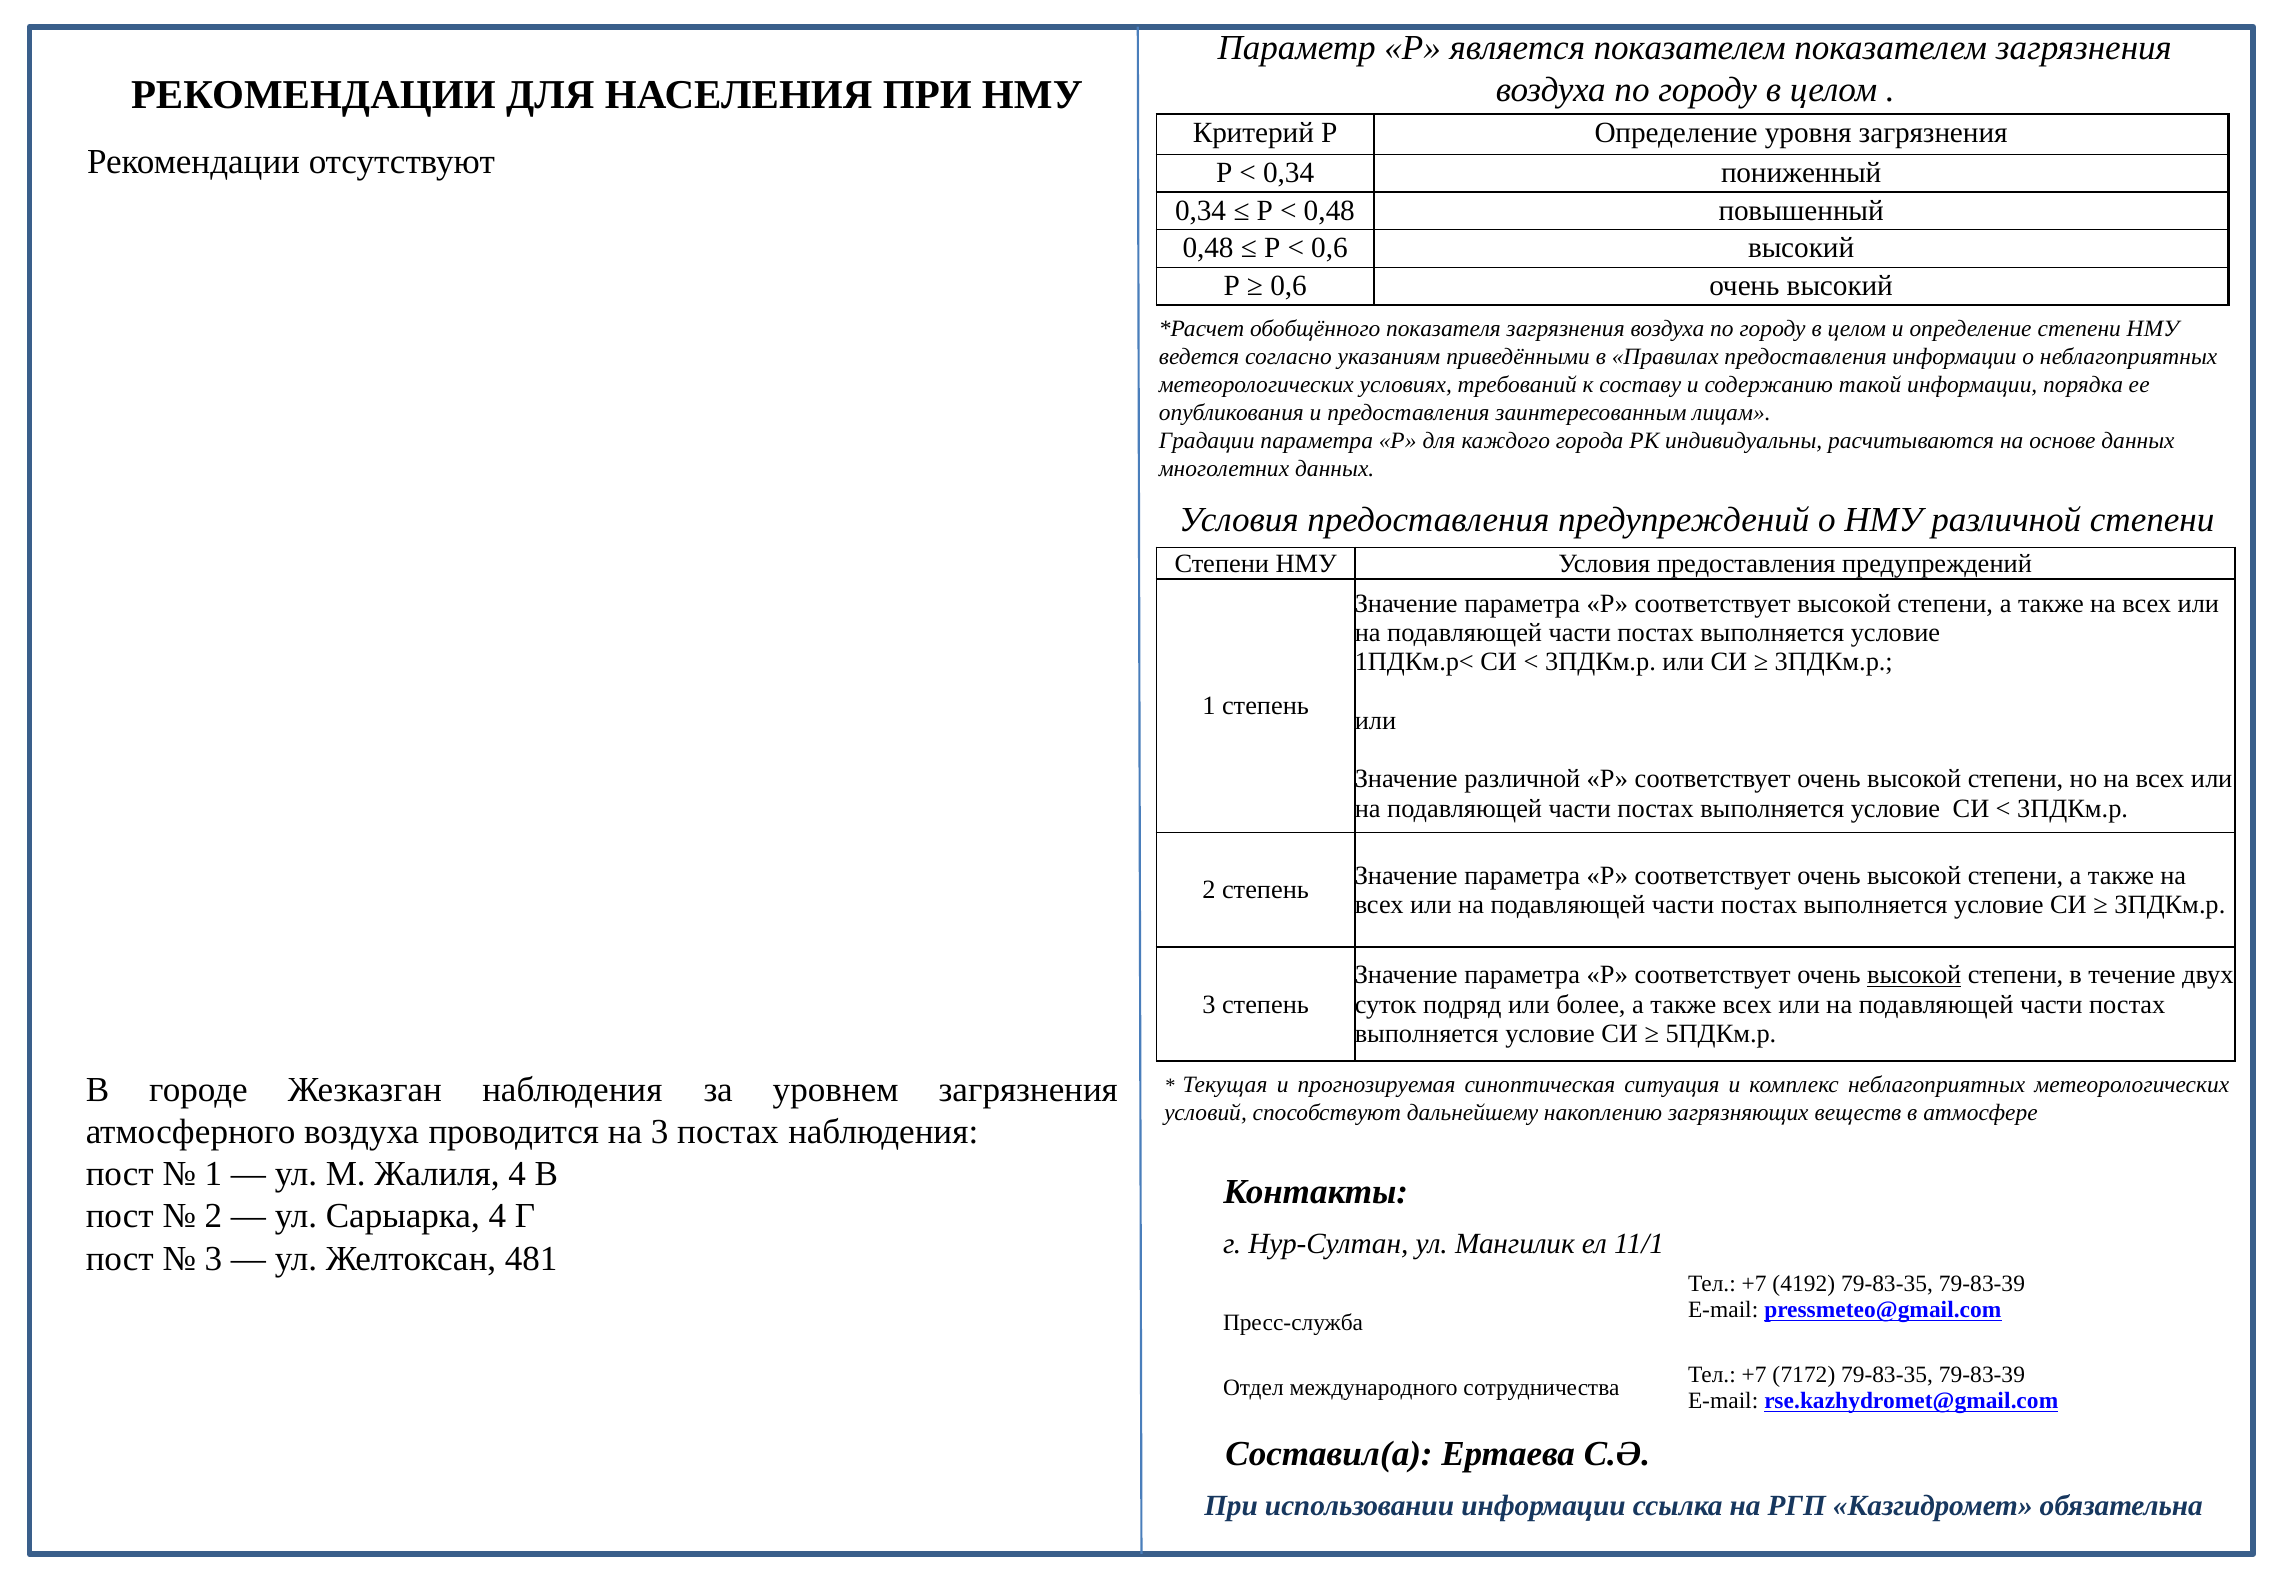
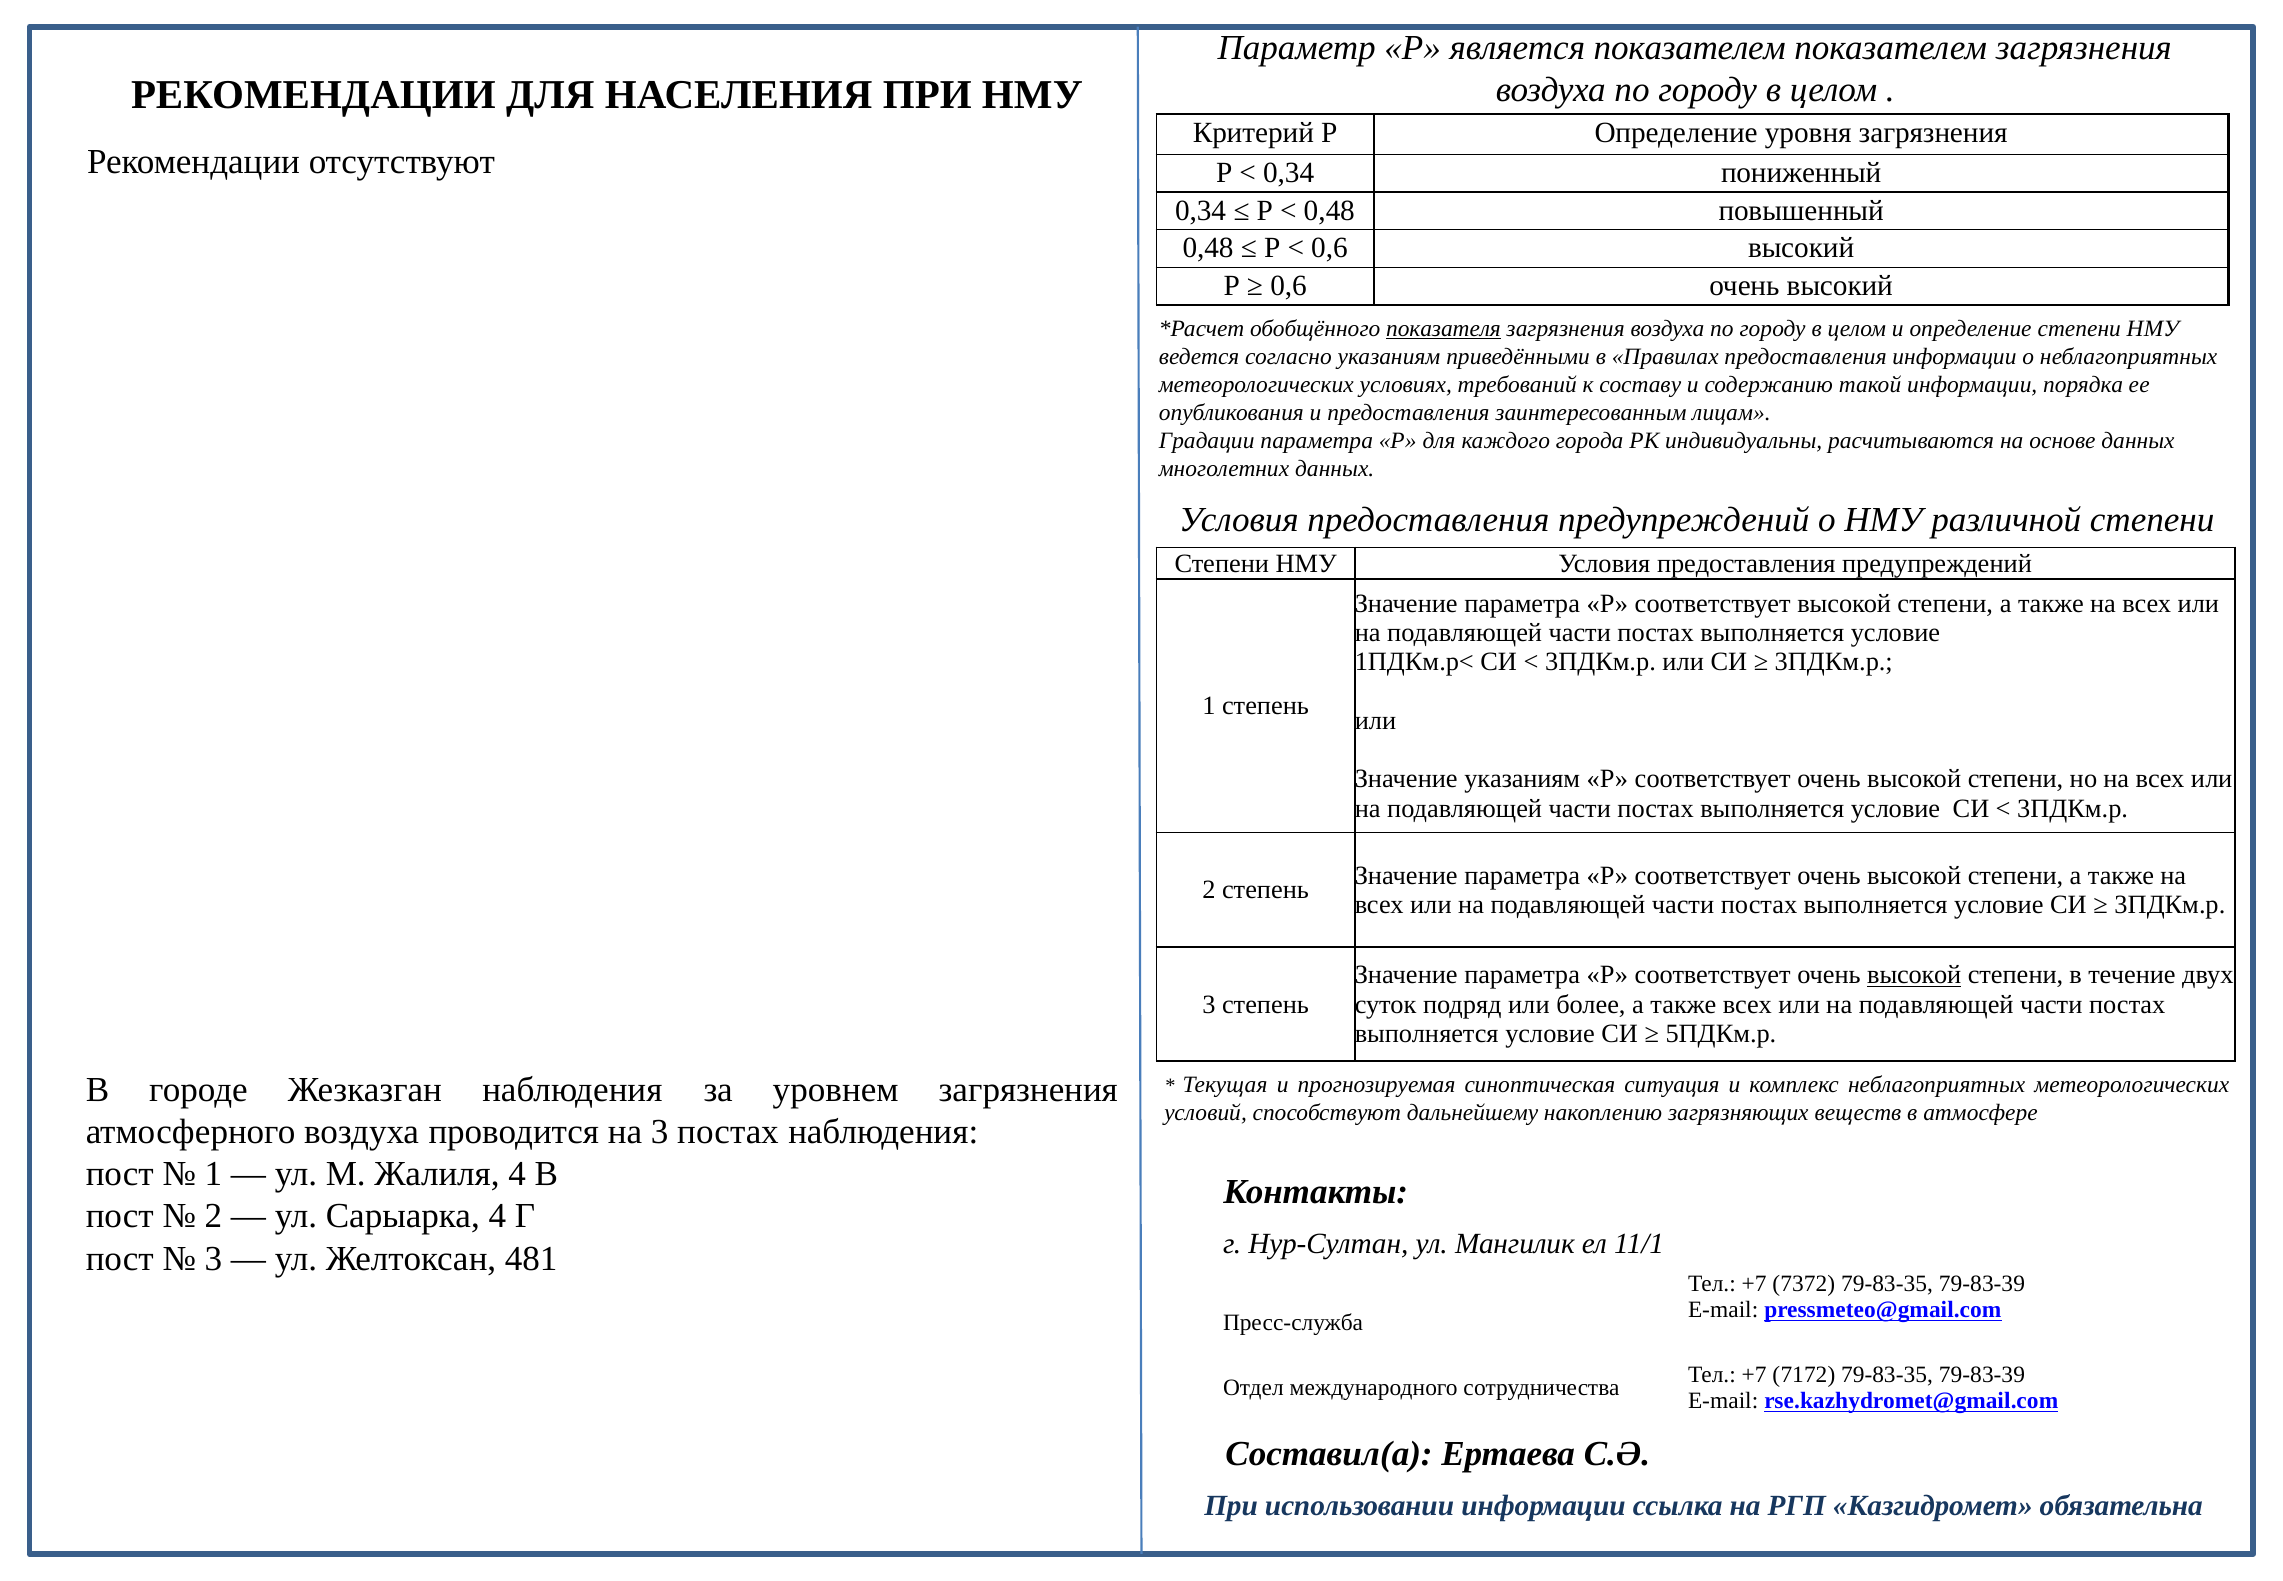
показателя underline: none -> present
Значение различной: различной -> указаниям
4192: 4192 -> 7372
